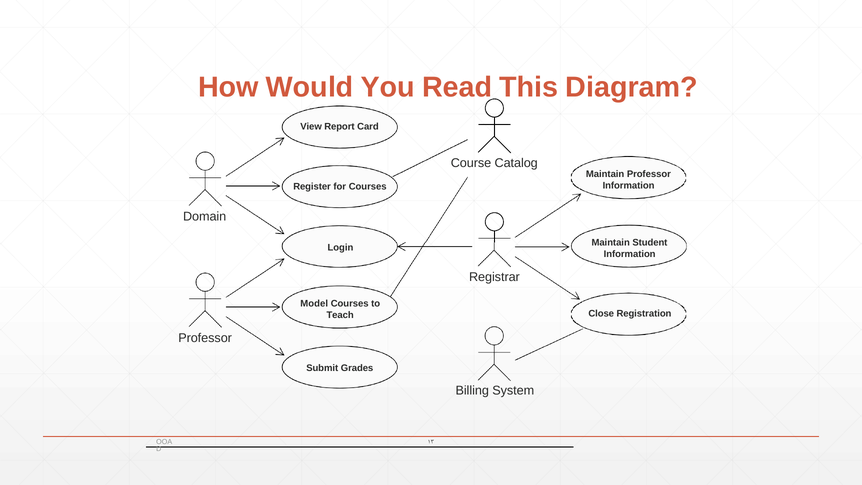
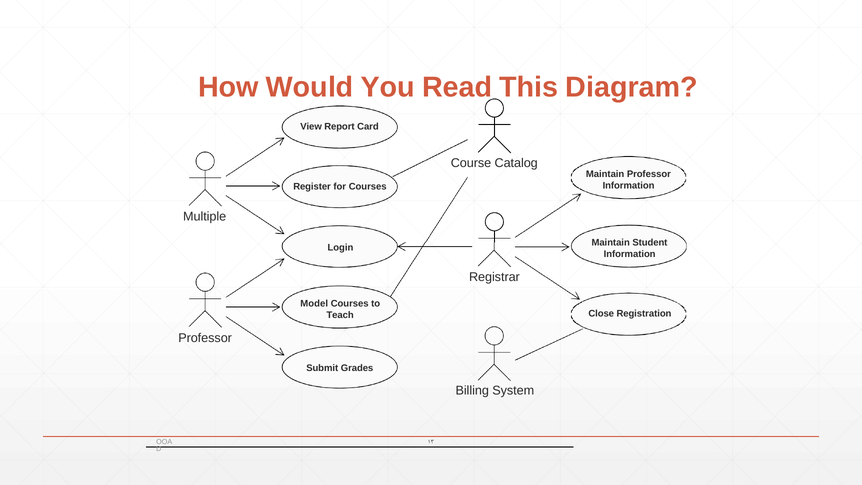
Domain: Domain -> Multiple
